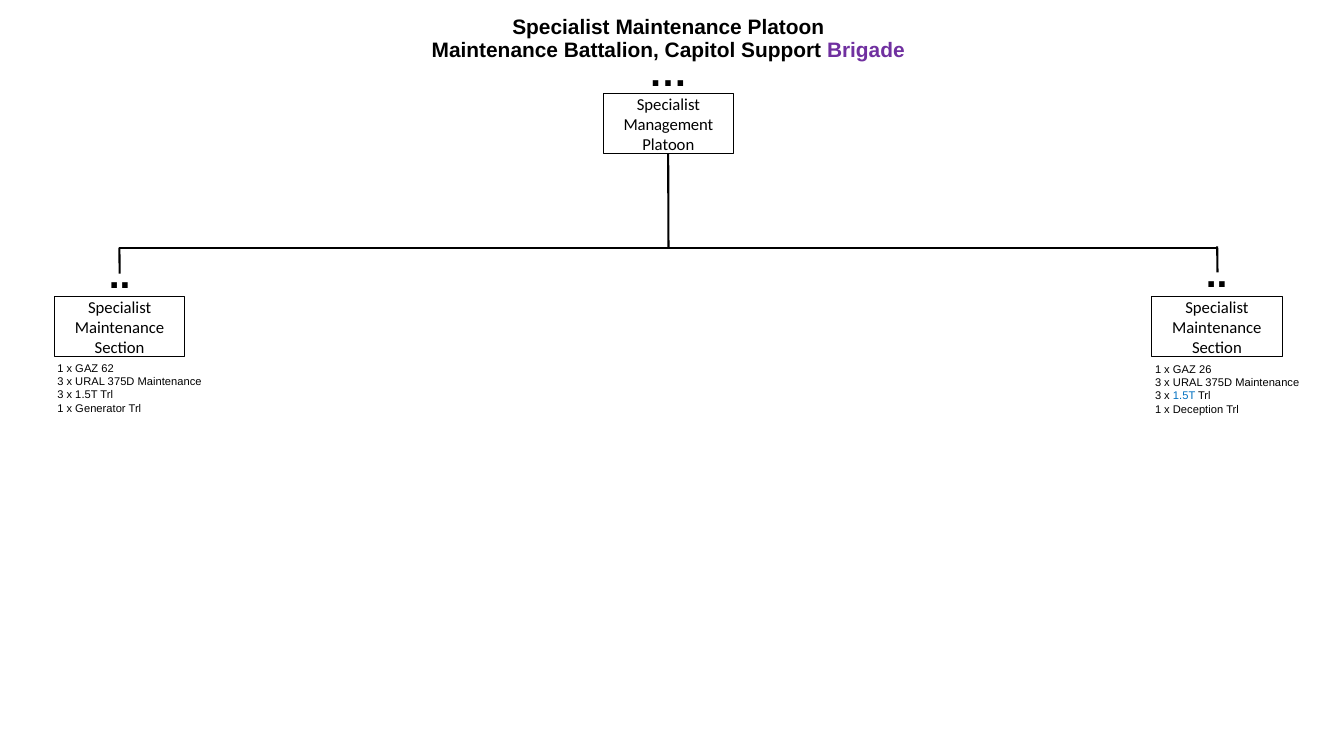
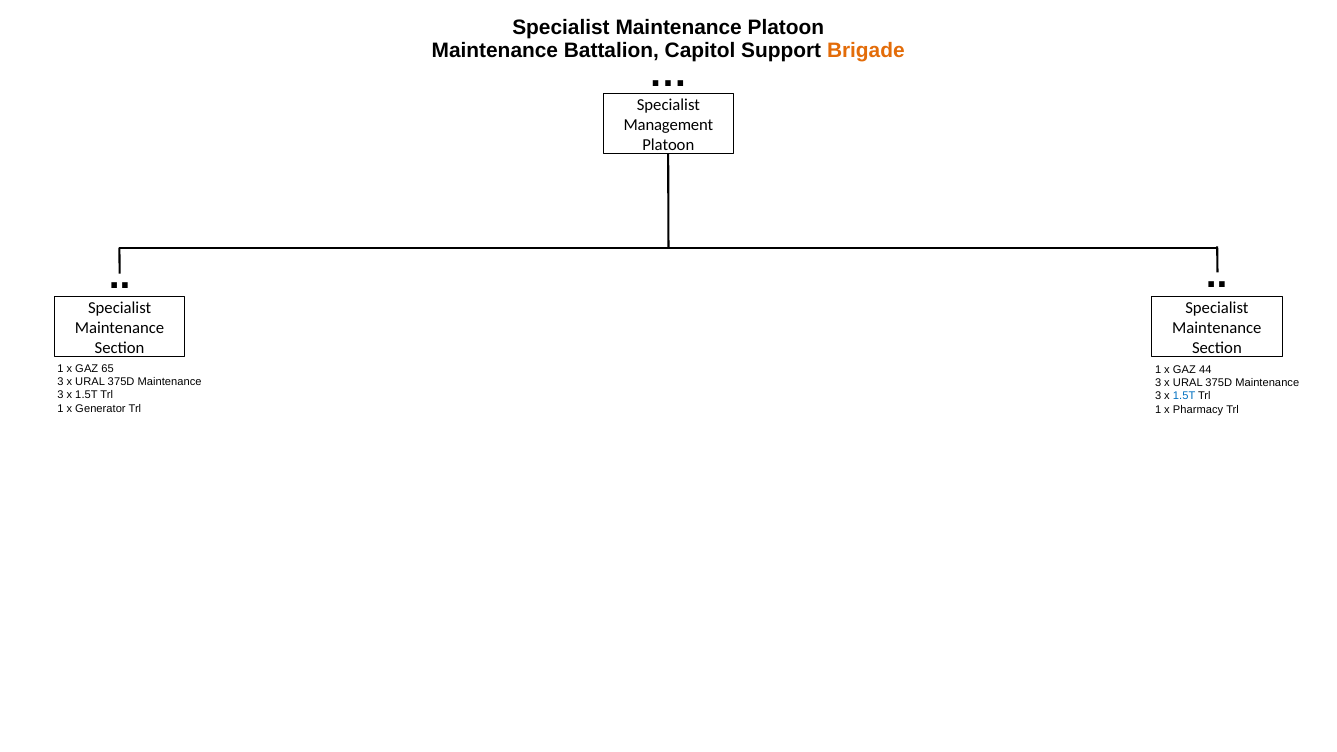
Brigade colour: purple -> orange
62: 62 -> 65
26: 26 -> 44
Deception: Deception -> Pharmacy
